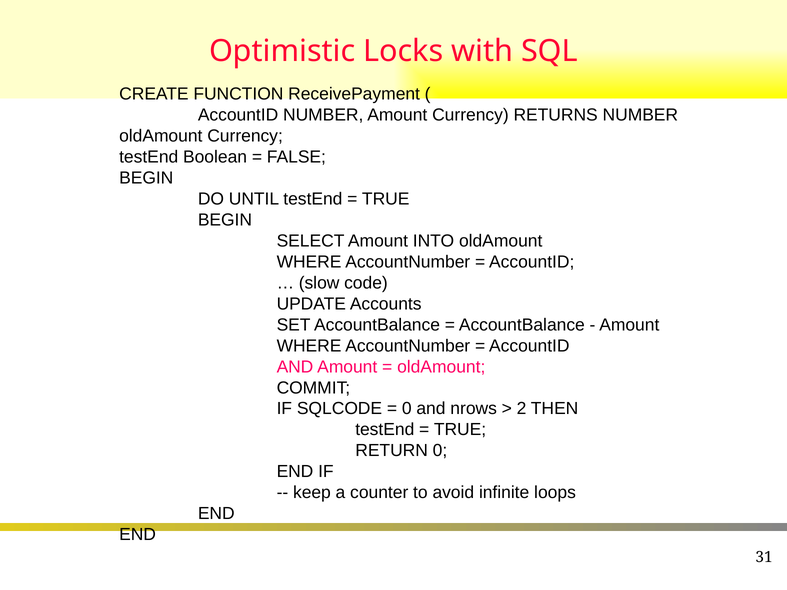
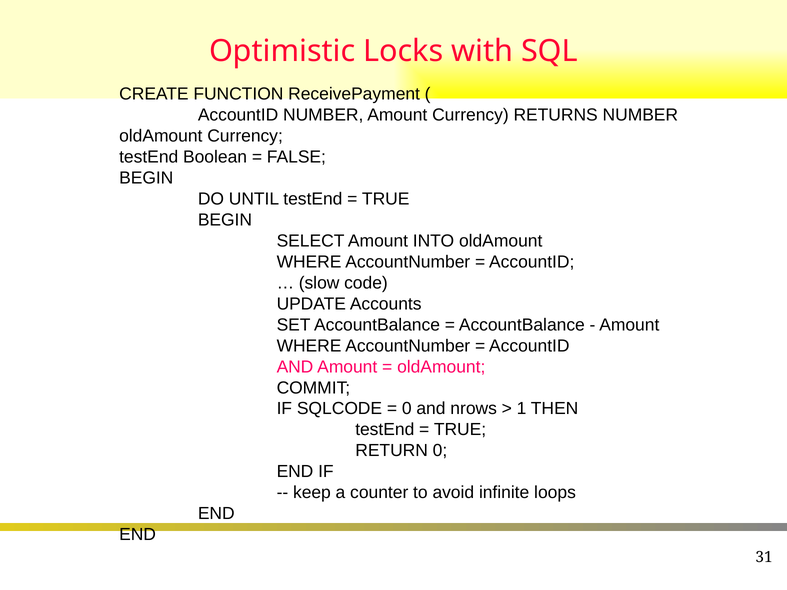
2: 2 -> 1
